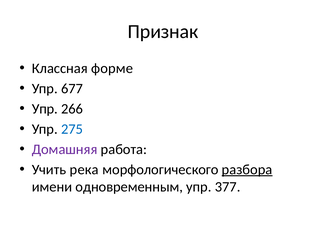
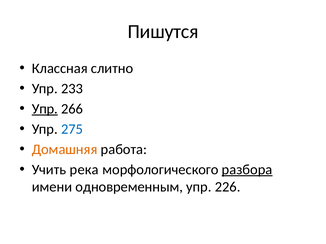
Признак: Признак -> Пишутся
форме: форме -> слитно
677: 677 -> 233
Упр at (45, 109) underline: none -> present
Домашняя colour: purple -> orange
377: 377 -> 226
